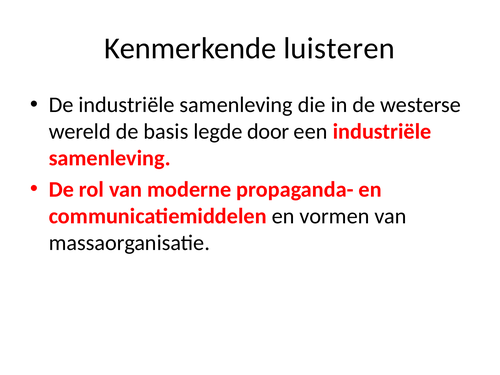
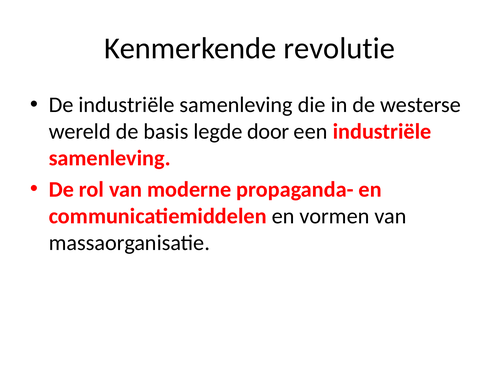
luisteren: luisteren -> revolutie
